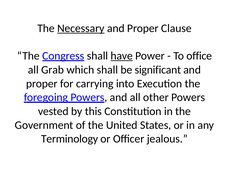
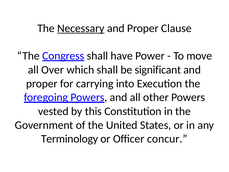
have underline: present -> none
office: office -> move
Grab: Grab -> Over
jealous: jealous -> concur
